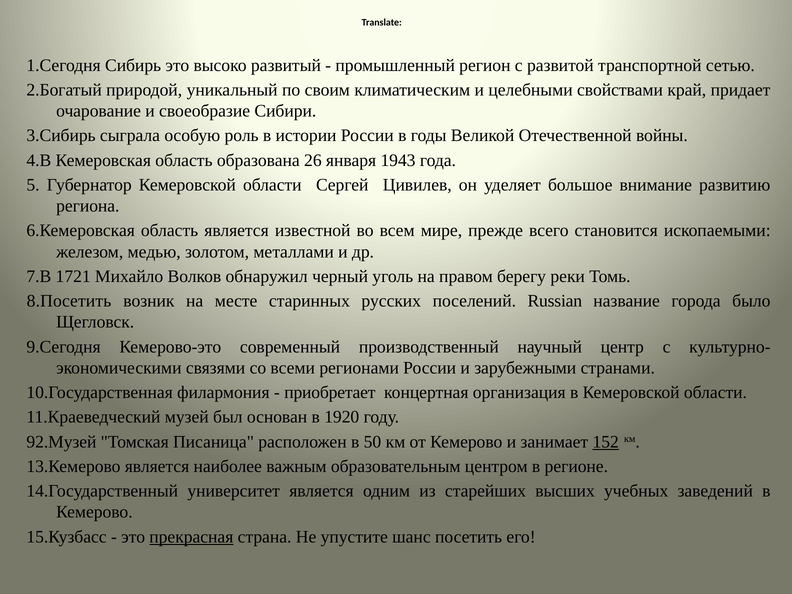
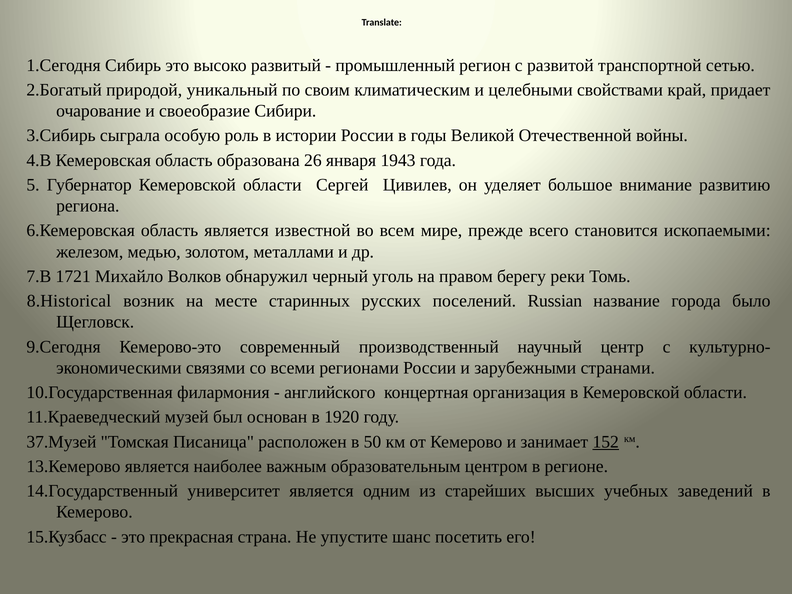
8.Посетить: 8.Посетить -> 8.Historical
приобретает: приобретает -> английского
92.Музей: 92.Музей -> 37.Музей
прекрасная underline: present -> none
